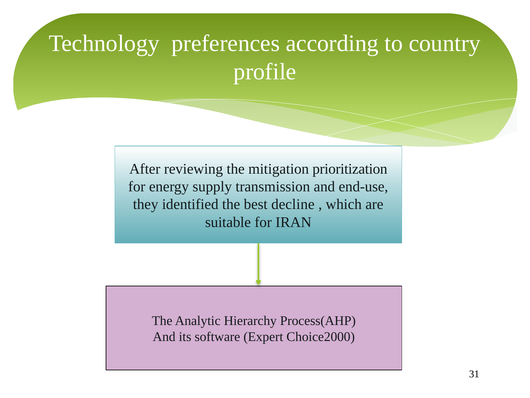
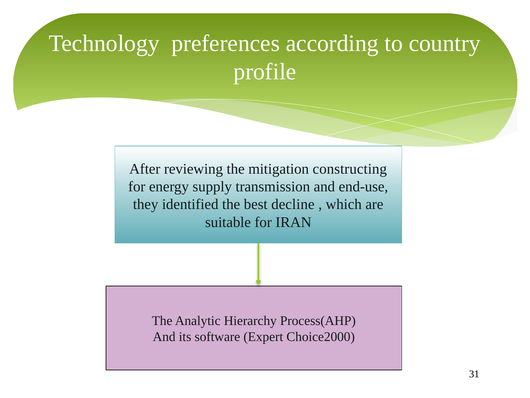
prioritization: prioritization -> constructing
